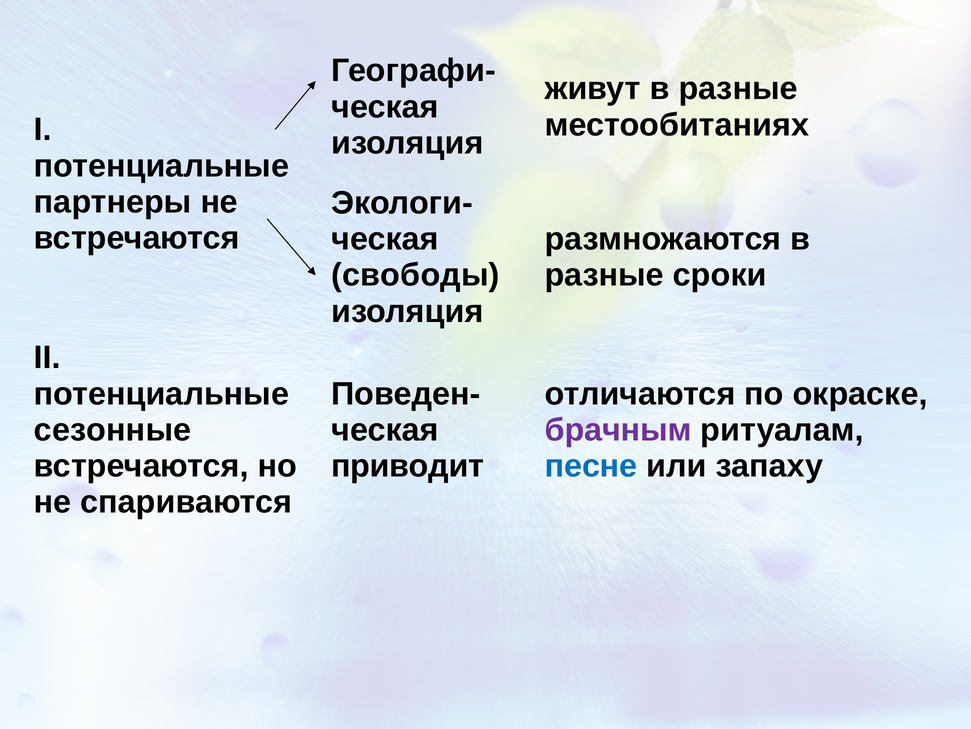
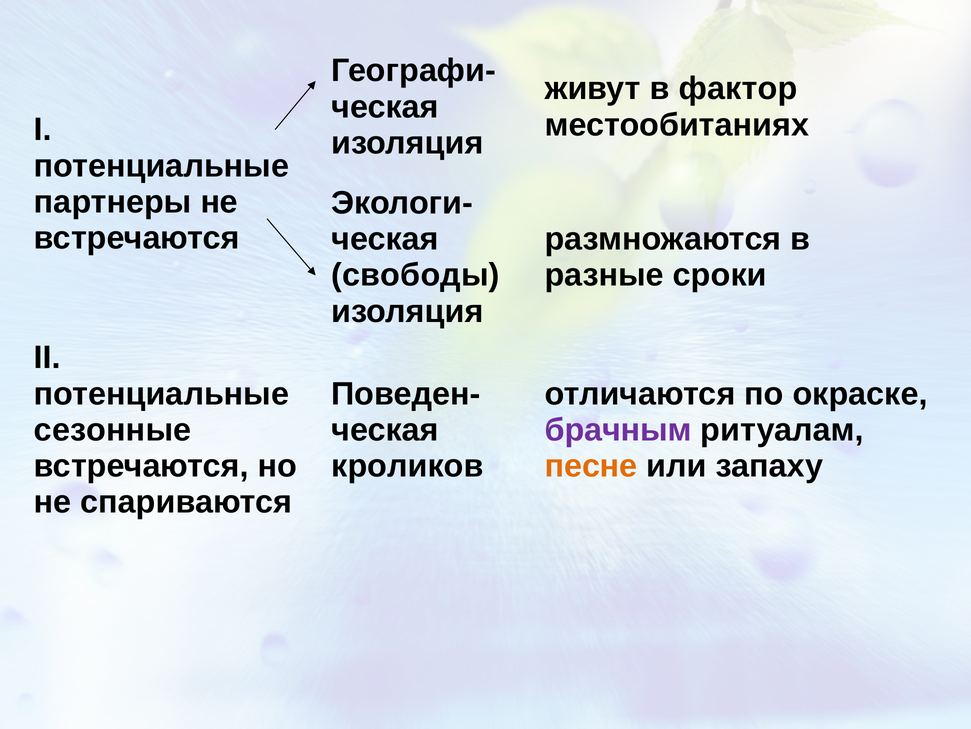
живут в разные: разные -> фактор
приводит: приводит -> кроликов
песне colour: blue -> orange
